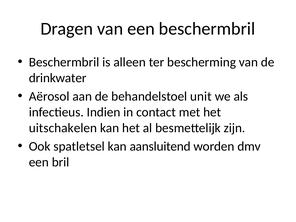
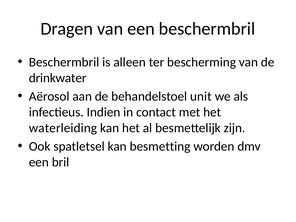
uitschakelen: uitschakelen -> waterleiding
aansluitend: aansluitend -> besmetting
